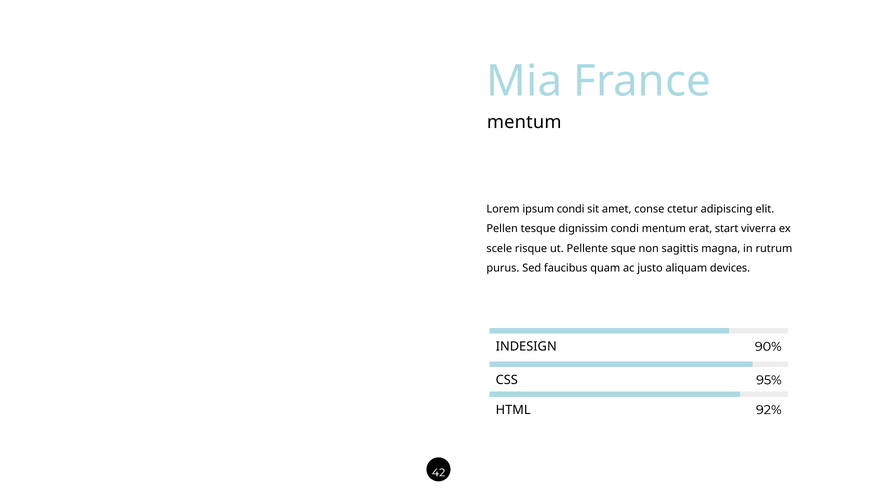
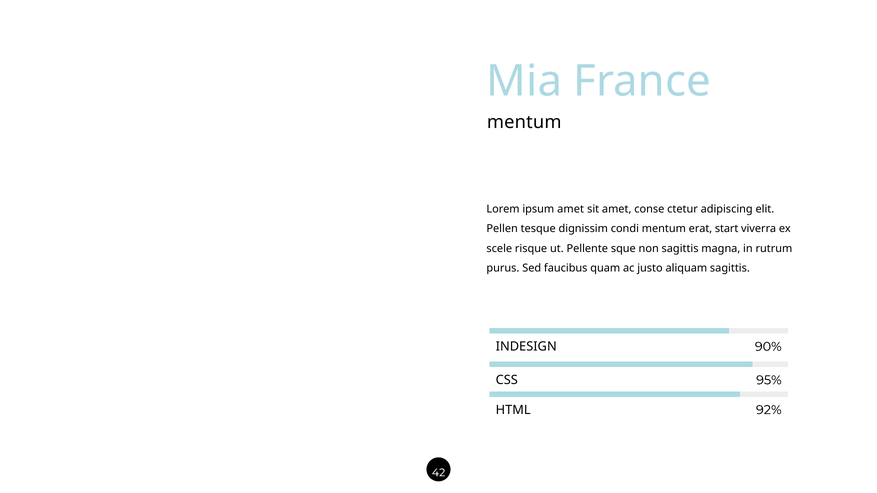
ipsum condi: condi -> amet
aliquam devices: devices -> sagittis
